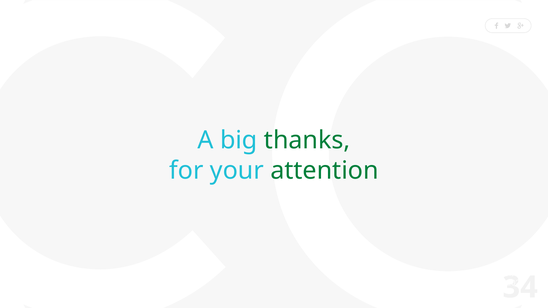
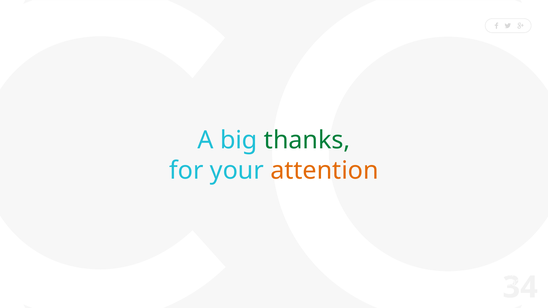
attention colour: green -> orange
